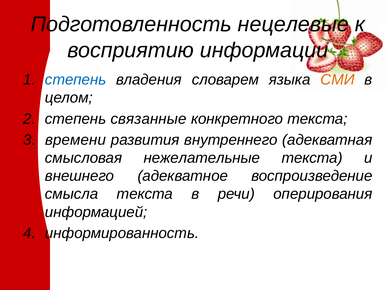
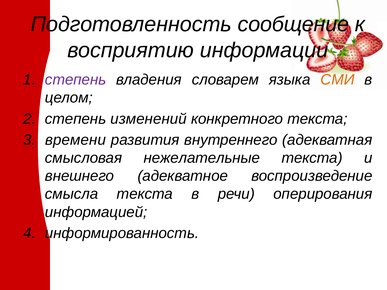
нецелевые: нецелевые -> сообщение
степень at (76, 80) colour: blue -> purple
связанные: связанные -> изменений
